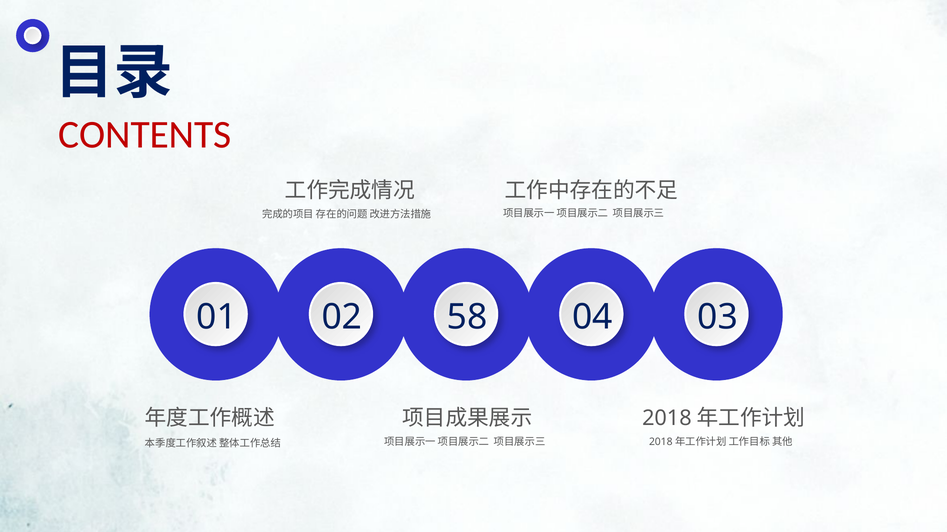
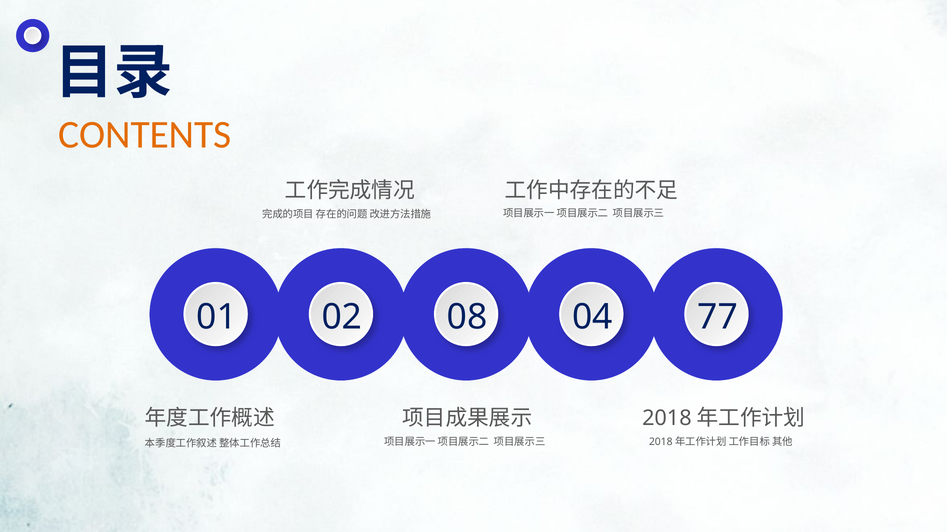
CONTENTS colour: red -> orange
58: 58 -> 08
03: 03 -> 77
